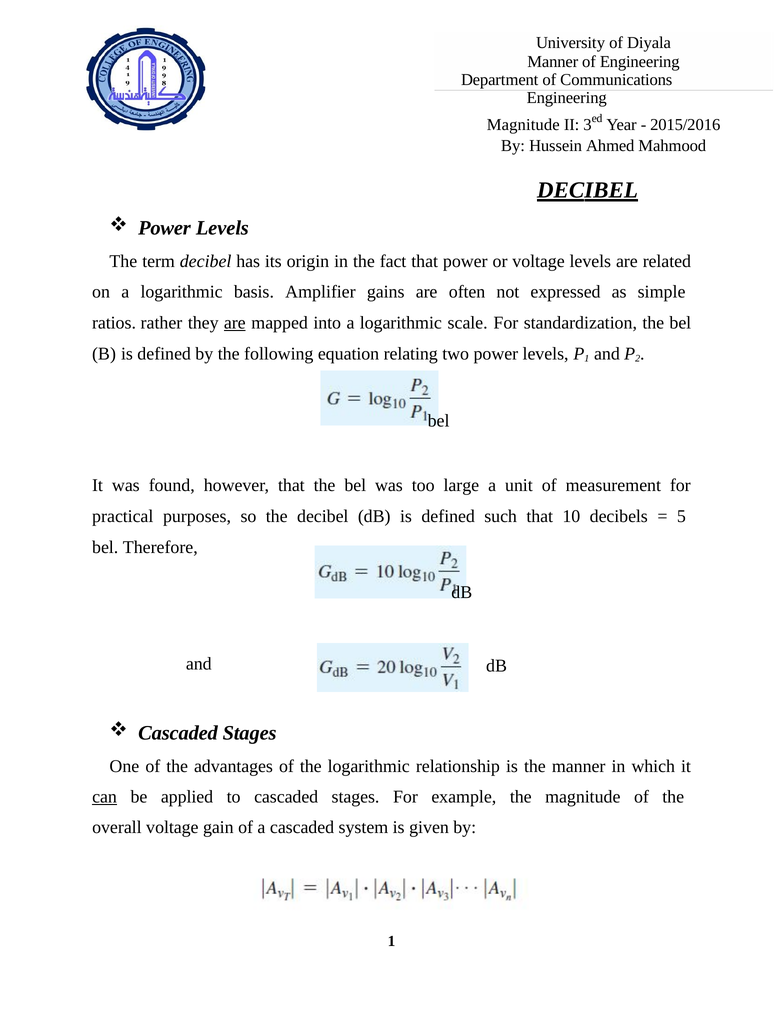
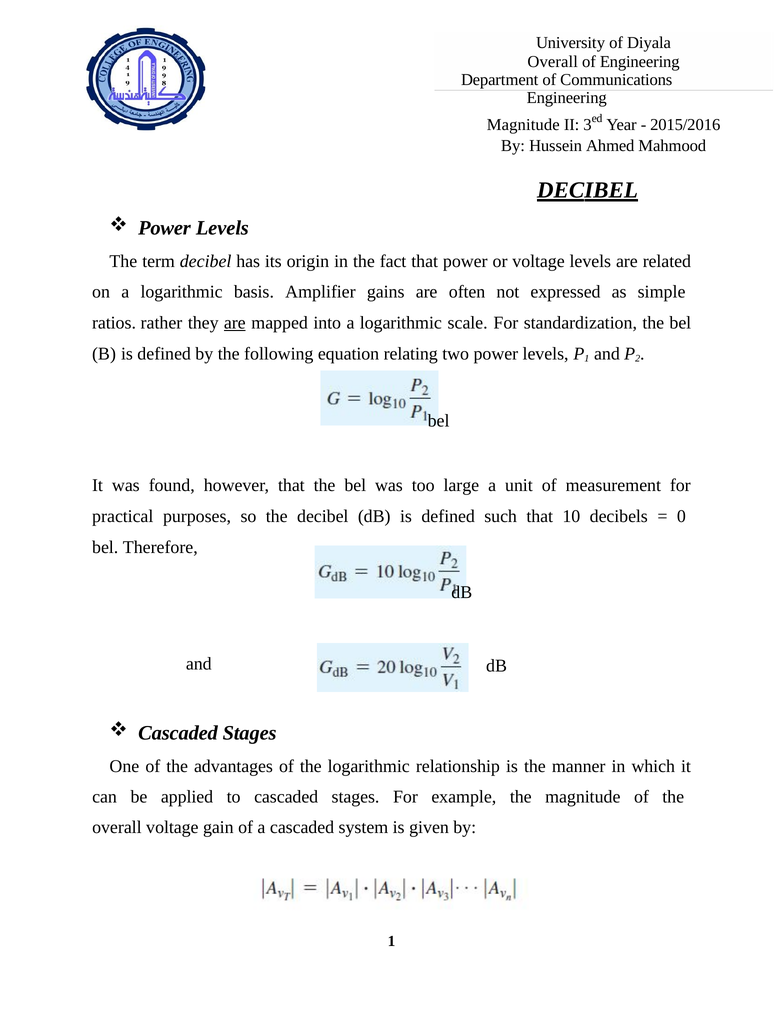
Manner at (553, 62): Manner -> Overall
5: 5 -> 0
can underline: present -> none
